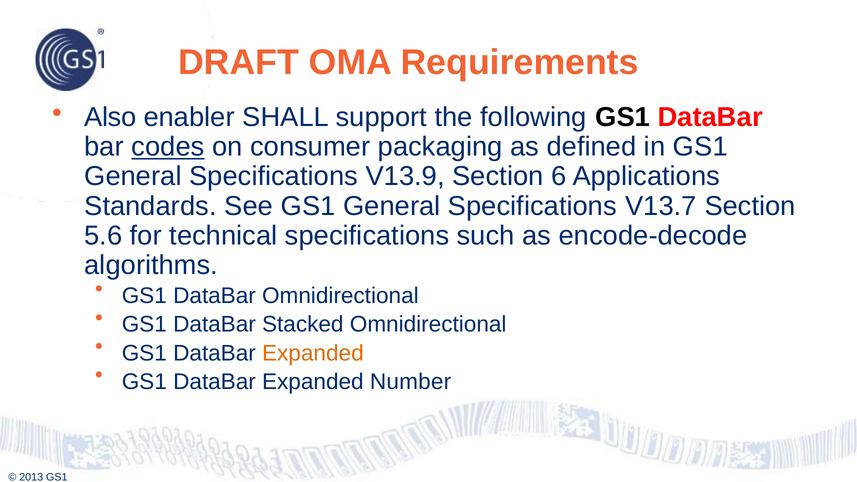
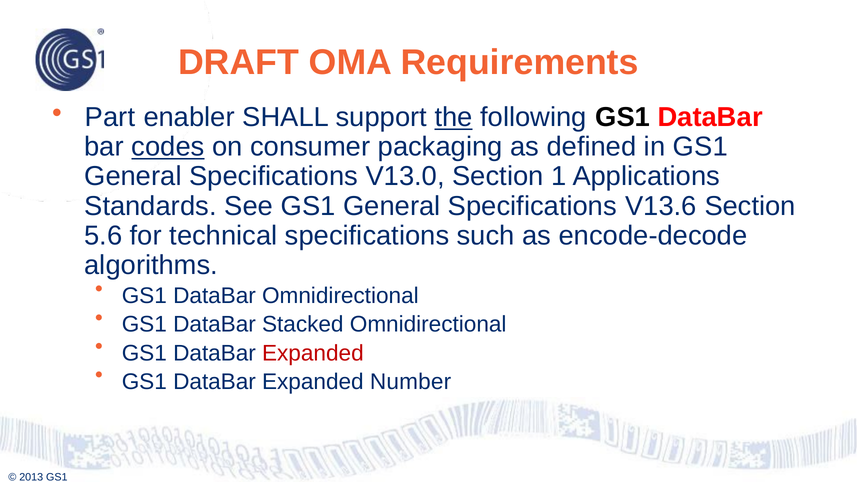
Also: Also -> Part
the underline: none -> present
V13.9: V13.9 -> V13.0
6: 6 -> 1
V13.7: V13.7 -> V13.6
Expanded at (313, 353) colour: orange -> red
